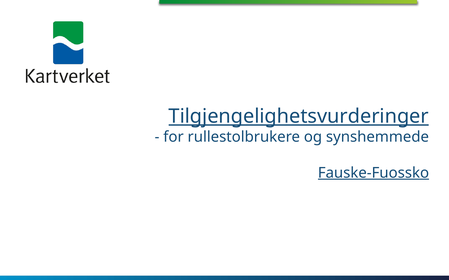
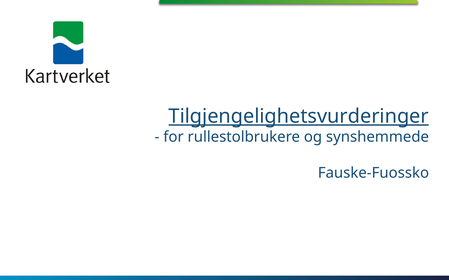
Fauske-Fuossko underline: present -> none
